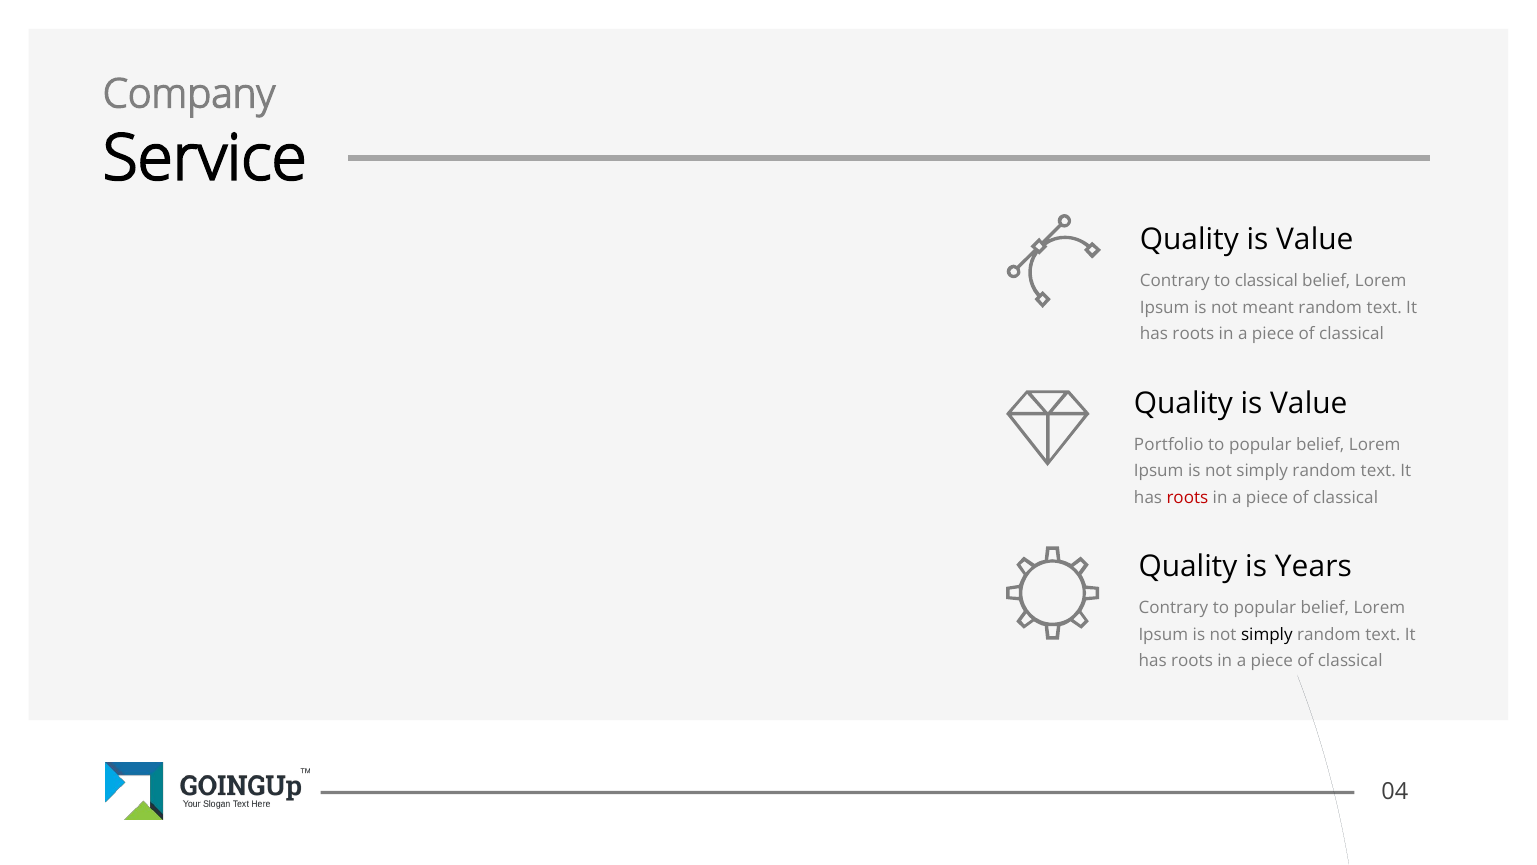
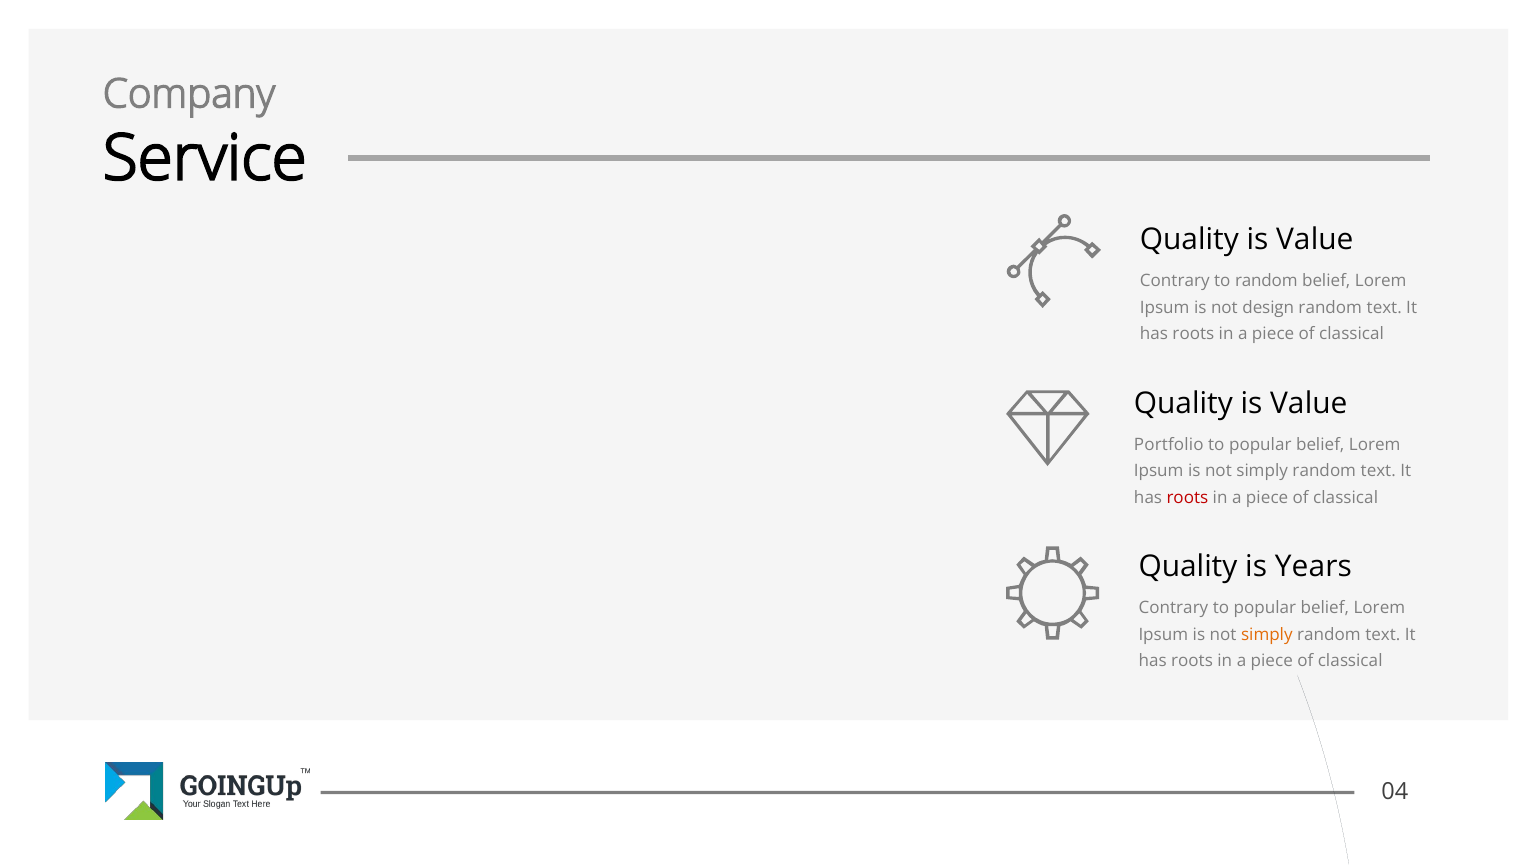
to classical: classical -> random
meant: meant -> design
simply at (1267, 634) colour: black -> orange
